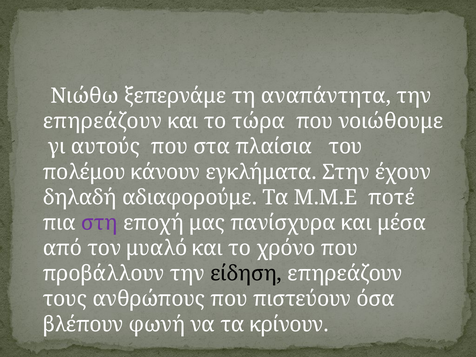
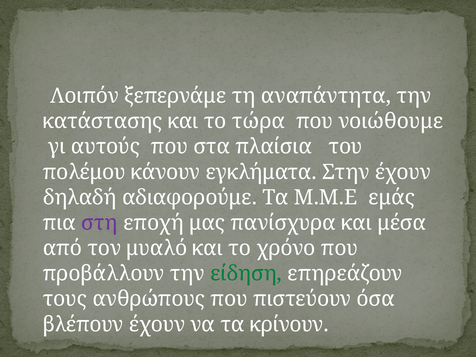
Νιώθω: Νιώθω -> Λοιπόν
επηρεάζουν at (102, 121): επηρεάζουν -> κατάστασης
ποτέ: ποτέ -> εμάς
είδηση colour: black -> green
βλέπουν φωνή: φωνή -> έχουν
